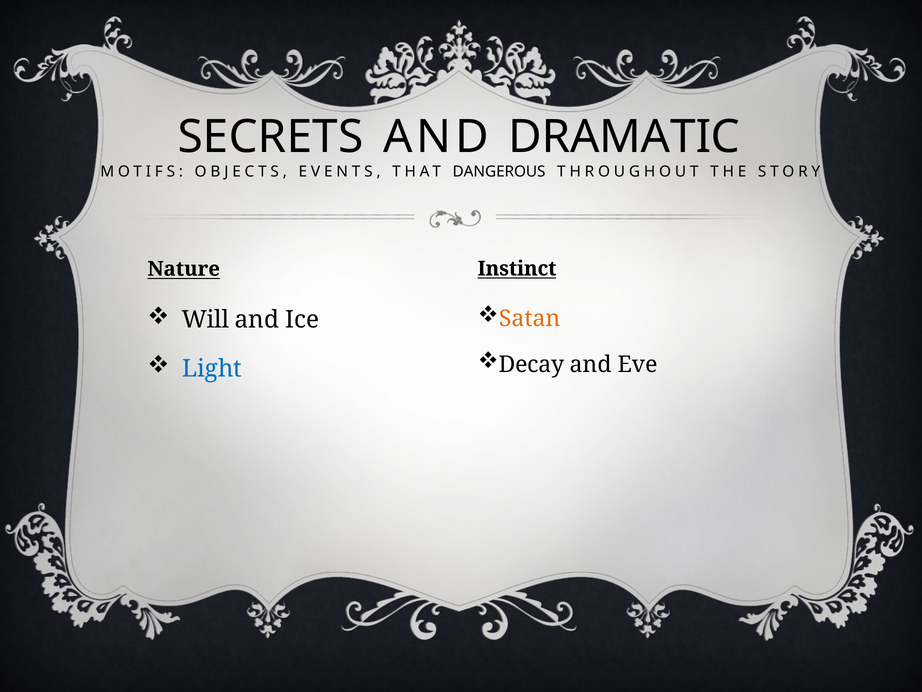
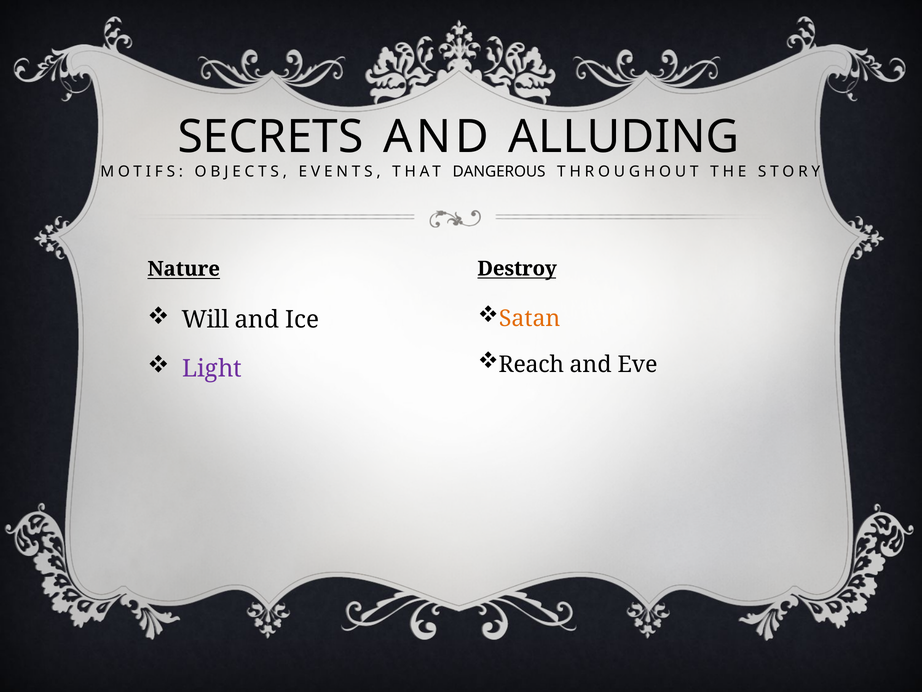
DRAMATIC: DRAMATIC -> ALLUDING
Instinct: Instinct -> Destroy
Decay: Decay -> Reach
Light colour: blue -> purple
